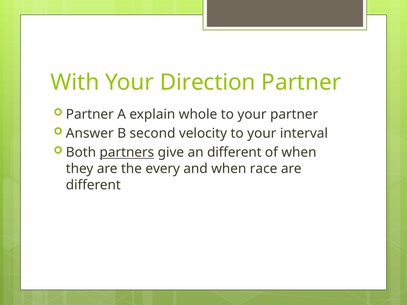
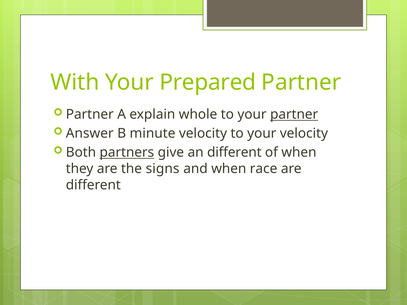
Direction: Direction -> Prepared
partner at (294, 115) underline: none -> present
second: second -> minute
your interval: interval -> velocity
every: every -> signs
